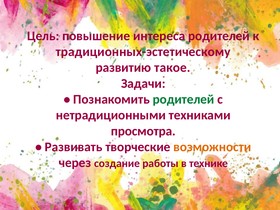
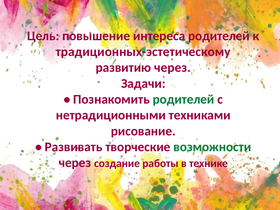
развитию такое: такое -> через
просмотра: просмотра -> рисование
возможности colour: orange -> green
